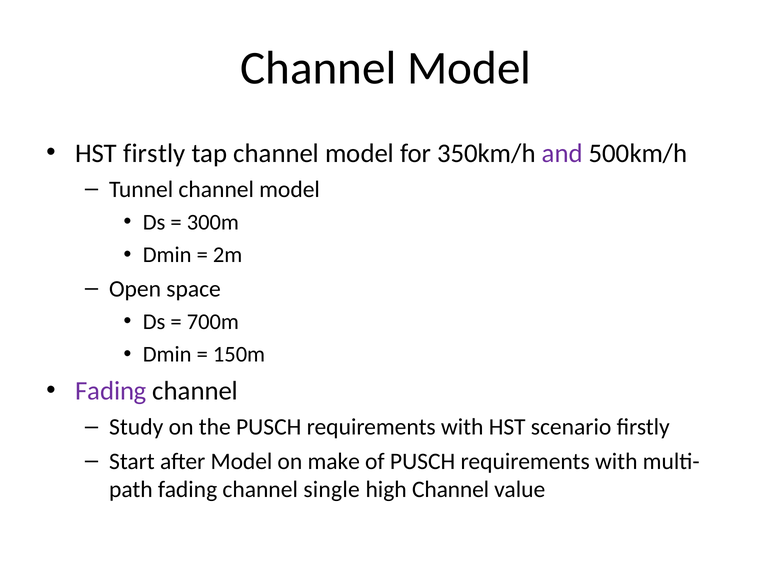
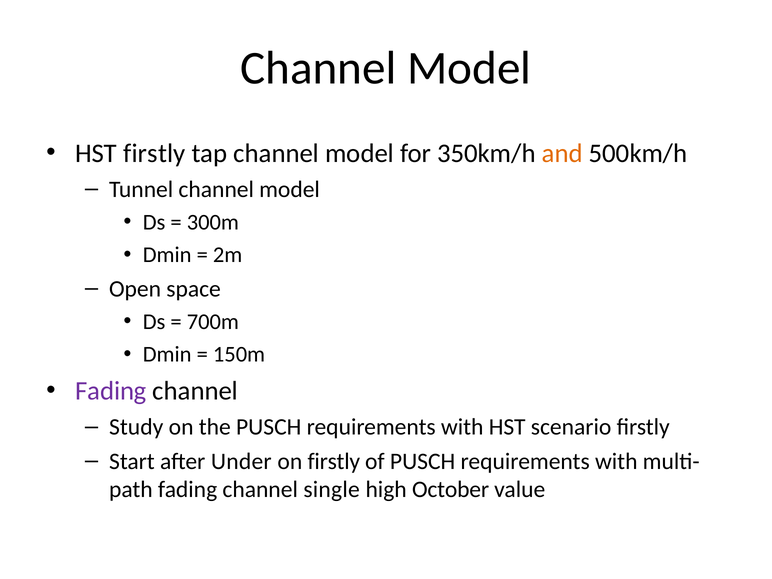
and colour: purple -> orange
after Model: Model -> Under
on make: make -> firstly
high Channel: Channel -> October
